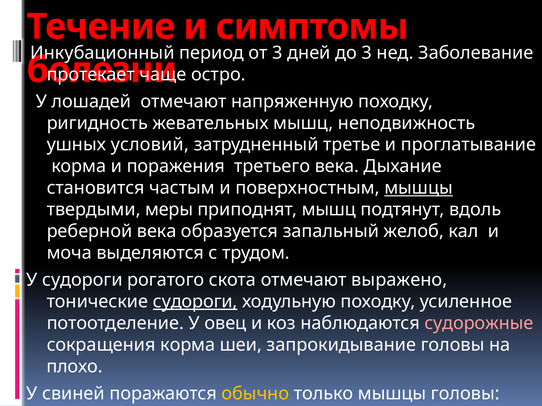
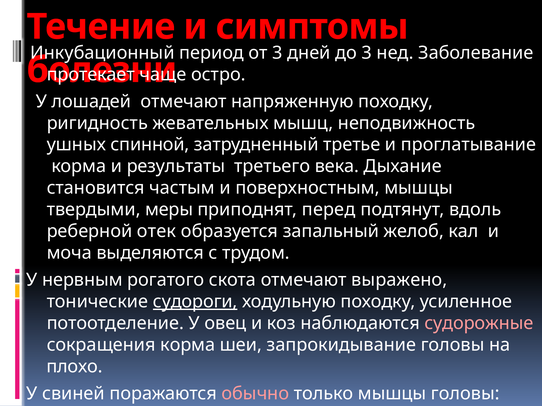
условий: условий -> спинной
поражения: поражения -> результаты
мышцы at (419, 188) underline: present -> none
приподнят мышц: мышц -> перед
реберной века: века -> отек
У судороги: судороги -> нервным
обычно colour: yellow -> pink
